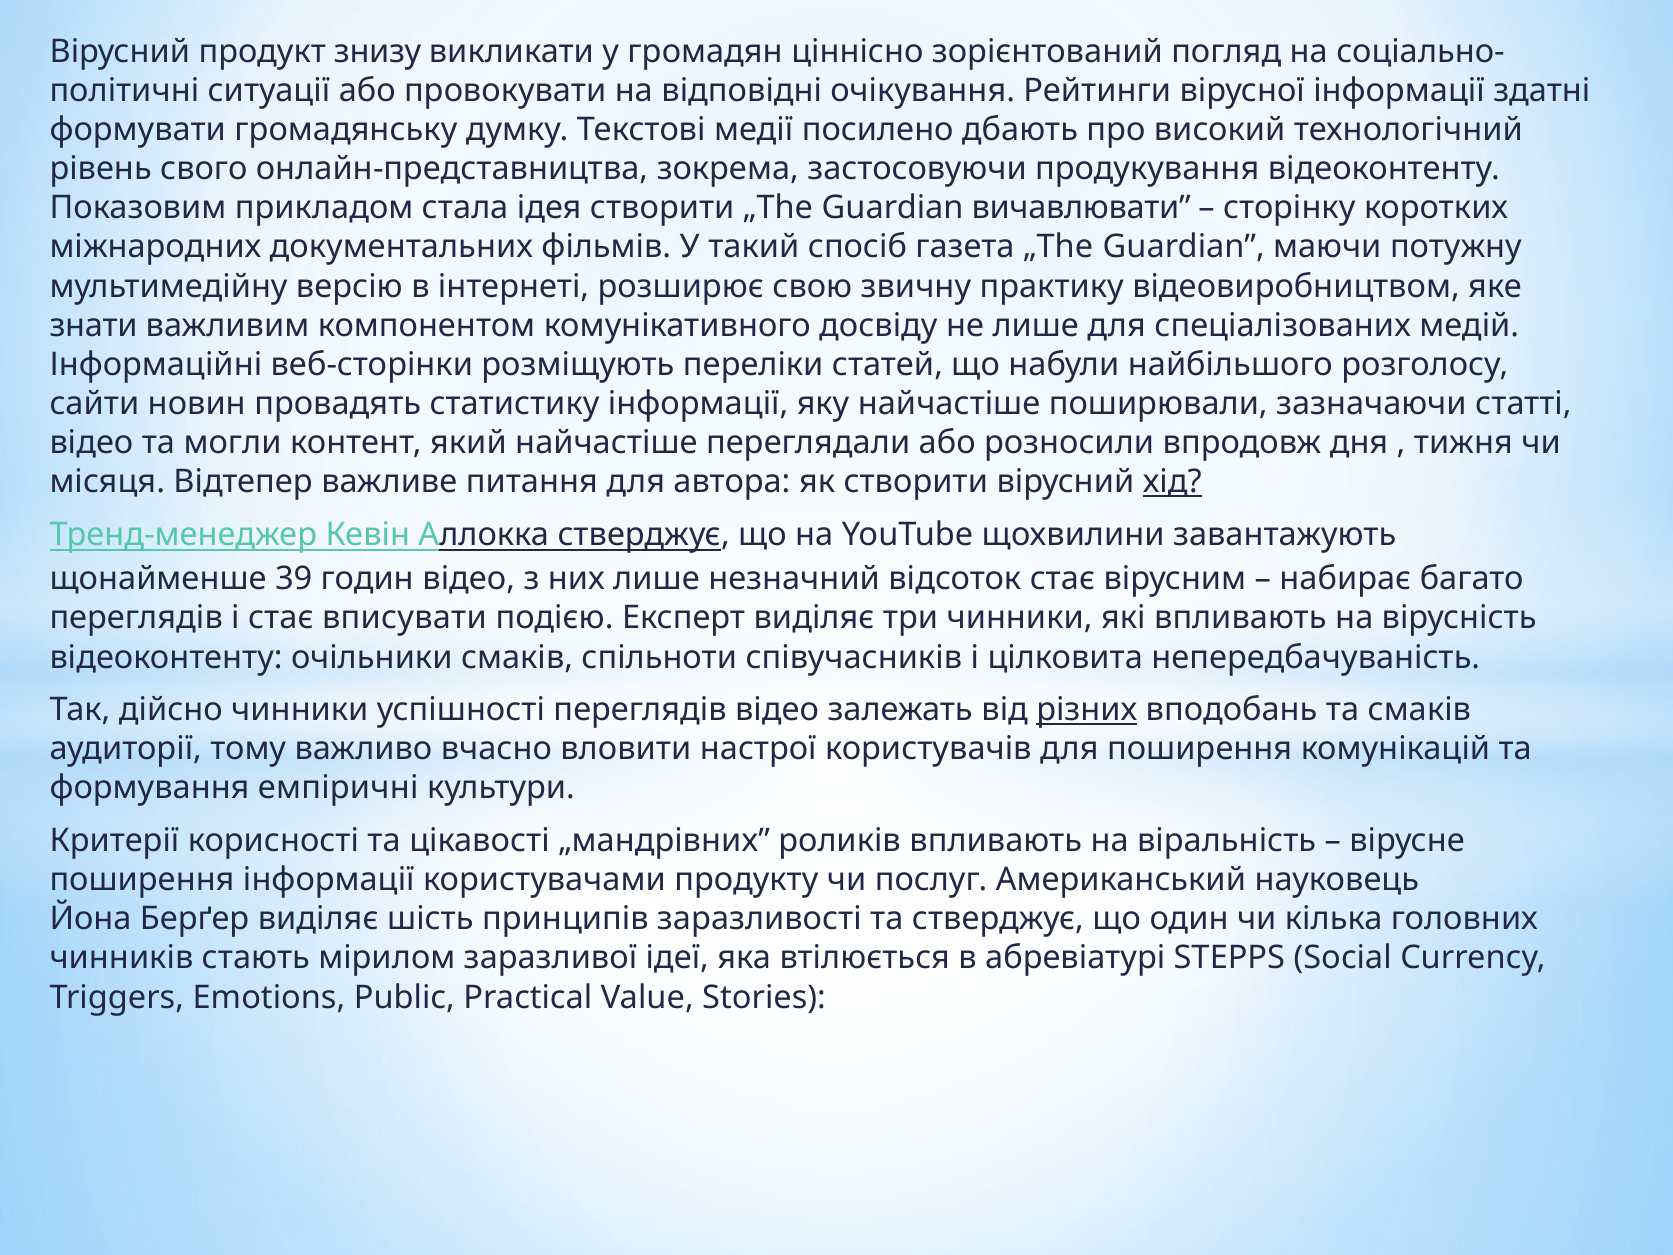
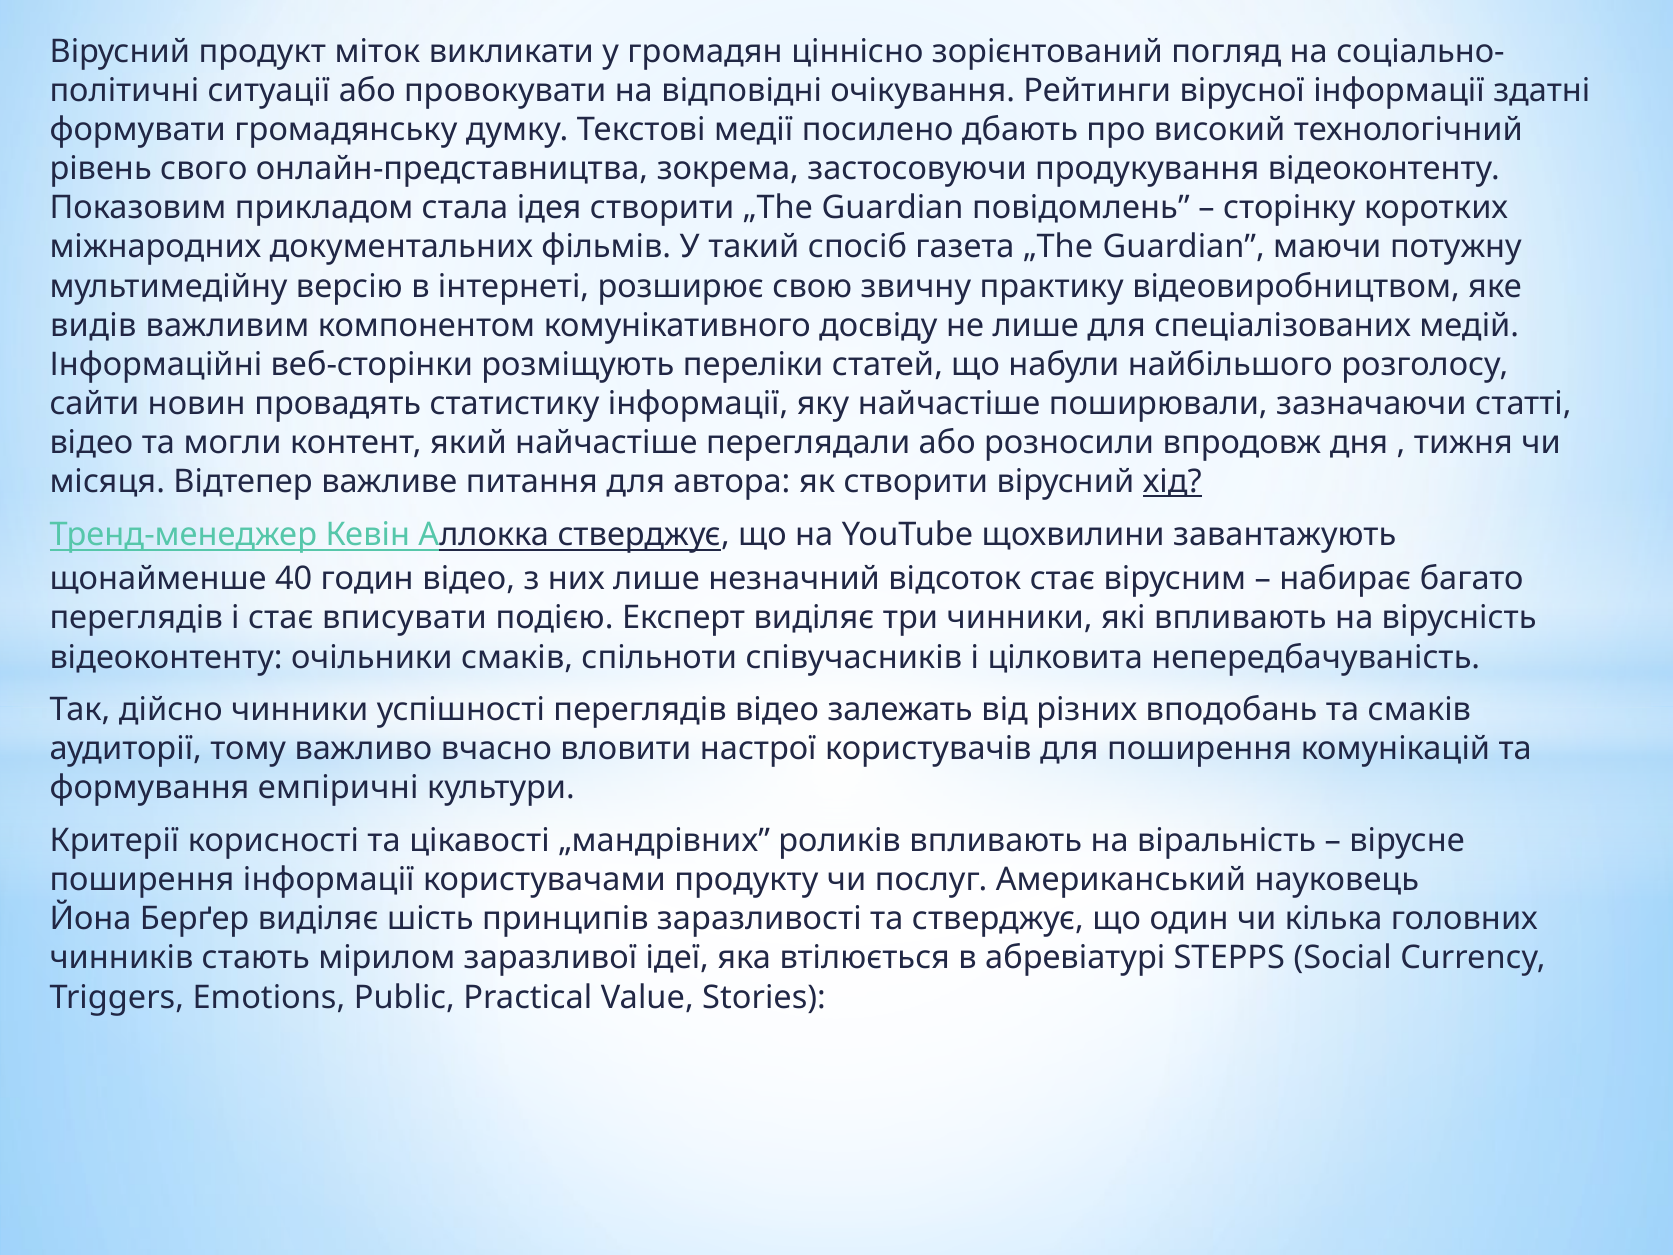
знизу: знизу -> міток
вичавлювати: вичавлювати -> повідомлень
знати: знати -> видів
39: 39 -> 40
різних underline: present -> none
